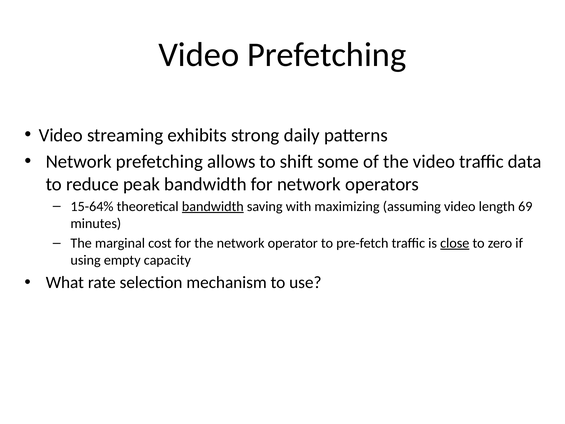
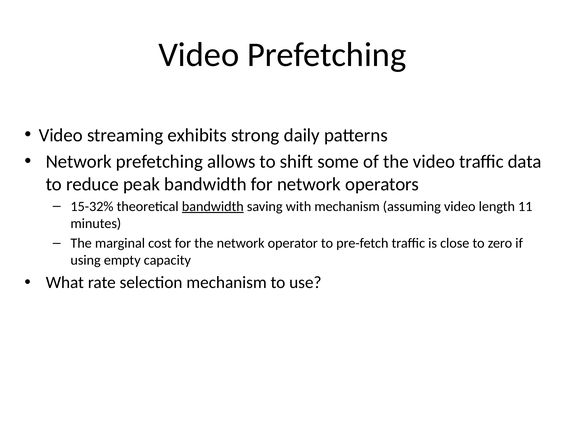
15-64%: 15-64% -> 15-32%
with maximizing: maximizing -> mechanism
69: 69 -> 11
close underline: present -> none
